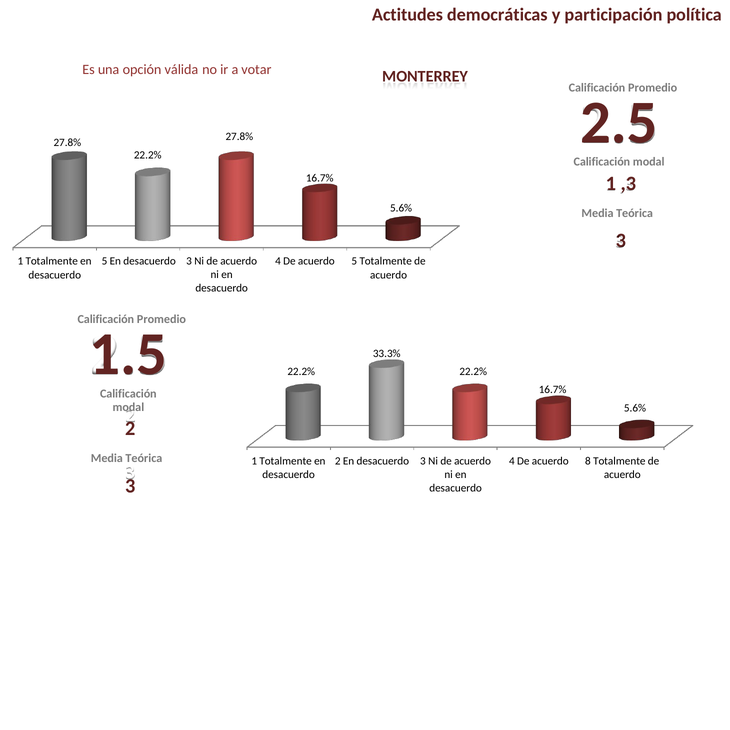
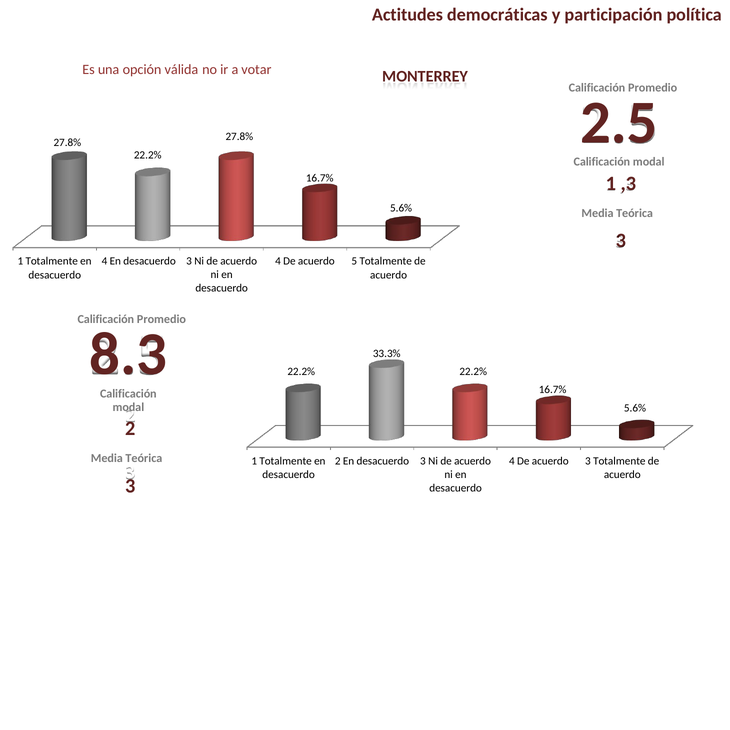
en 5: 5 -> 4
1.5: 1.5 -> 8.3
acuerdo 8: 8 -> 3
